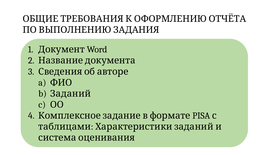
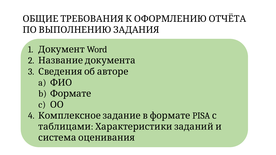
Заданий: Заданий -> Формате
